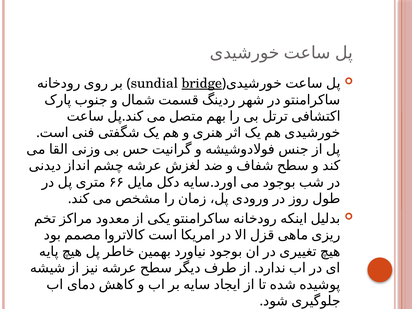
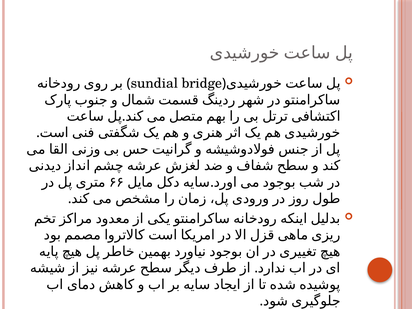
bridge underline: present -> none
